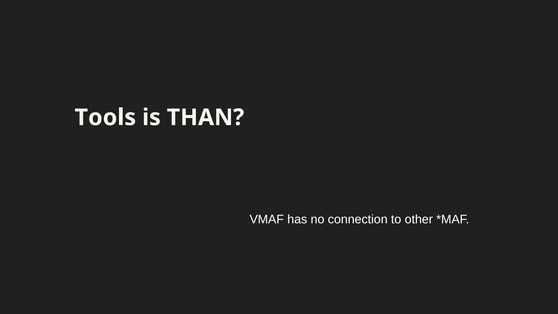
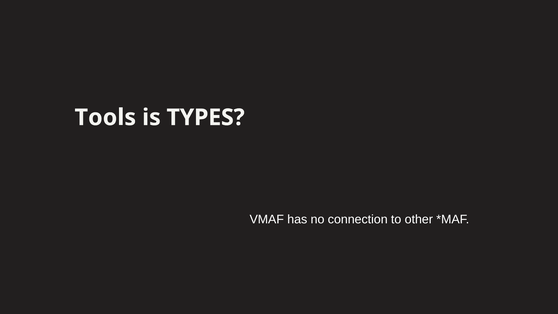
THAN: THAN -> TYPES
